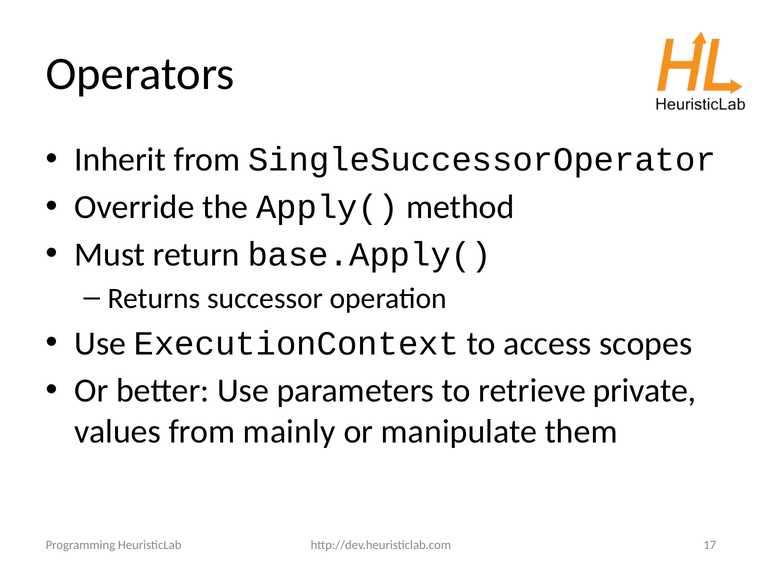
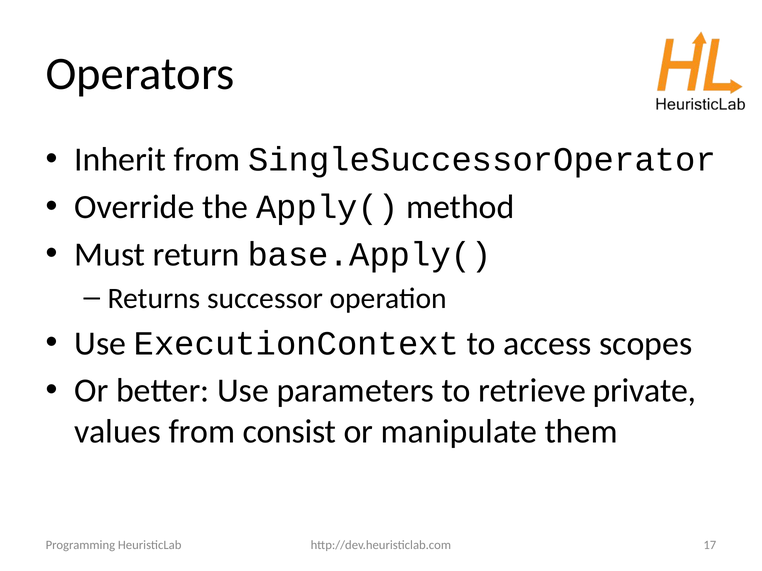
mainly: mainly -> consist
